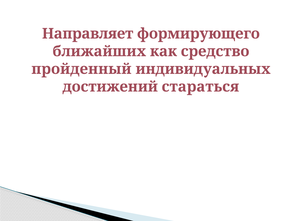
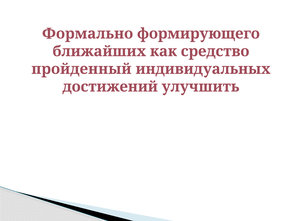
Направляет: Направляет -> Формально
стараться: стараться -> улучшить
